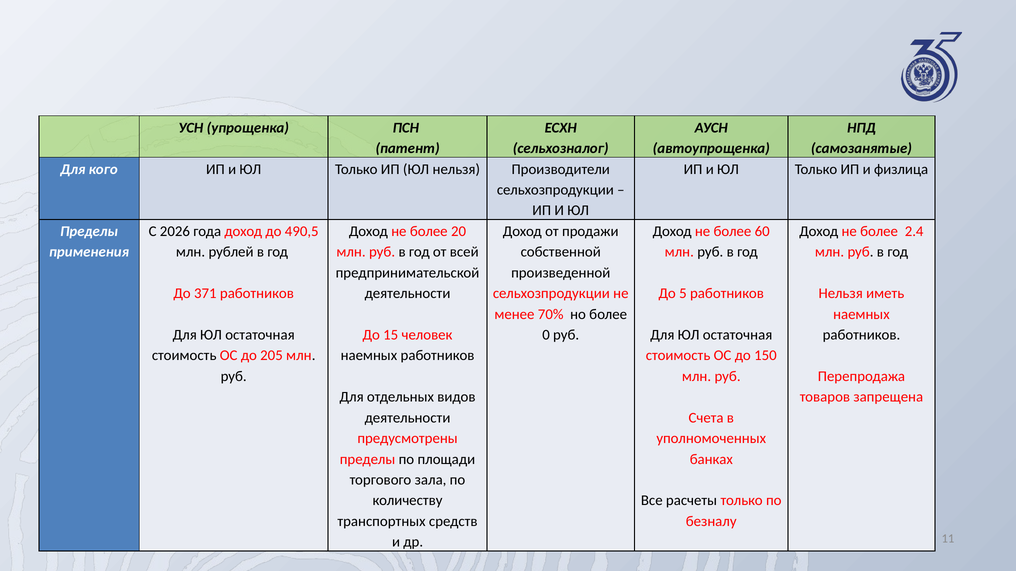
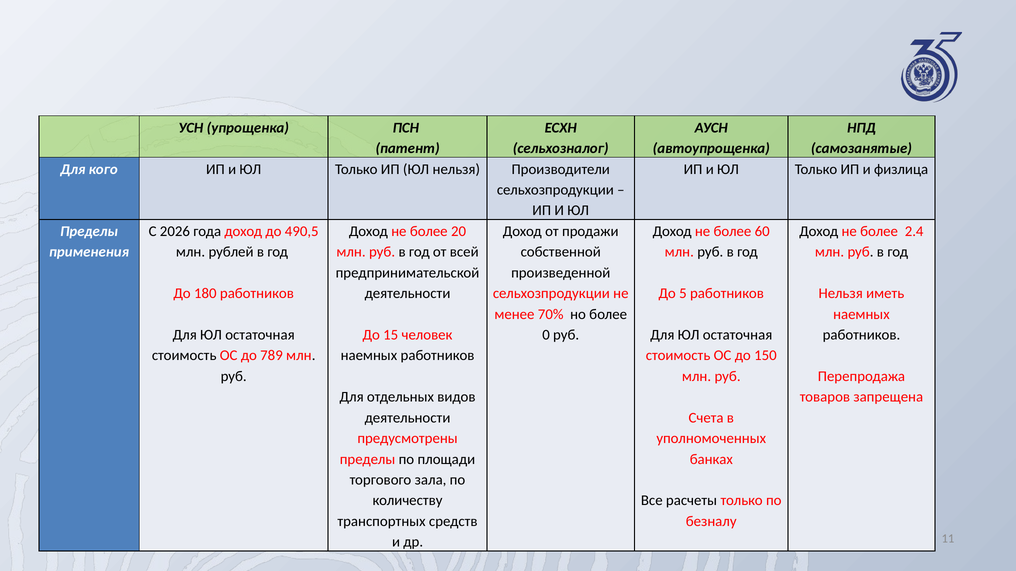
371: 371 -> 180
205: 205 -> 789
